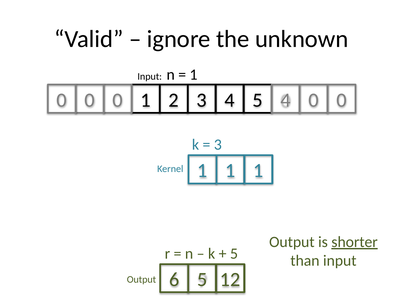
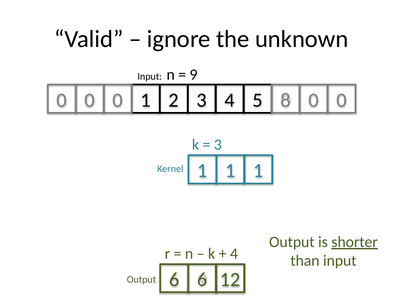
1 at (194, 75): 1 -> 9
0 4: 4 -> 8
5 at (234, 254): 5 -> 4
6 5: 5 -> 6
